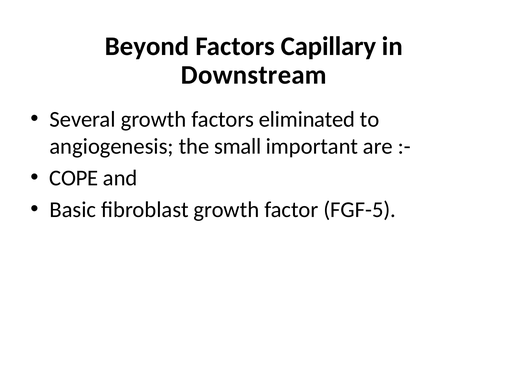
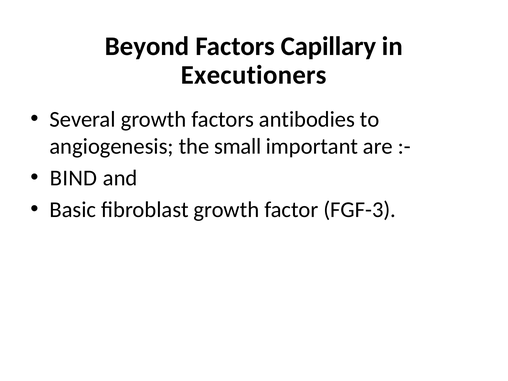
Downstream: Downstream -> Executioners
eliminated: eliminated -> antibodies
COPE: COPE -> BIND
FGF-5: FGF-5 -> FGF-3
